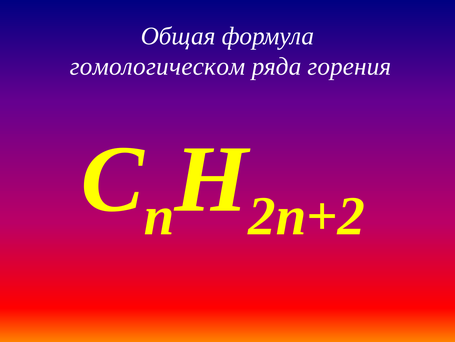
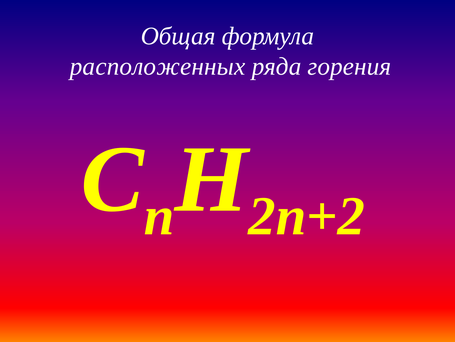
гомологическом: гомологическом -> расположенных
